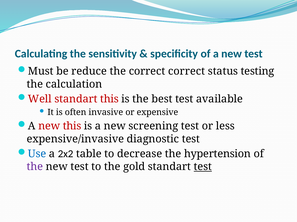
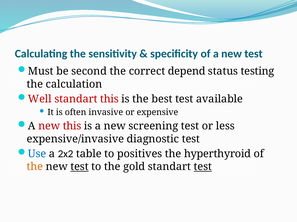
reduce: reduce -> second
correct correct: correct -> depend
decrease: decrease -> positives
hypertension: hypertension -> hyperthyroid
the at (35, 167) colour: purple -> orange
test at (80, 167) underline: none -> present
